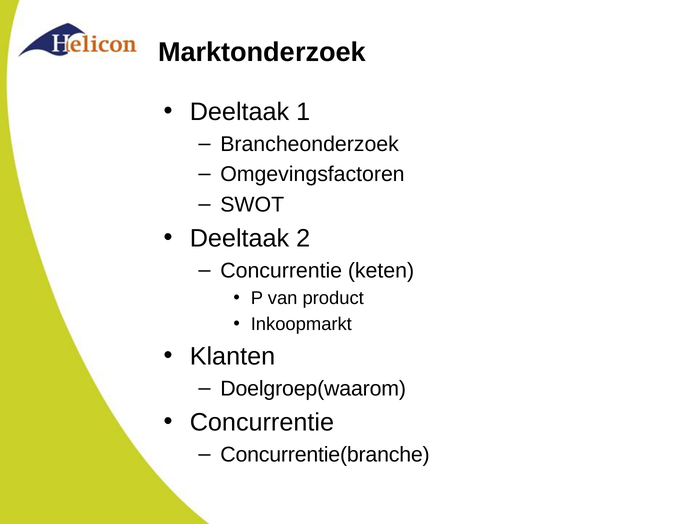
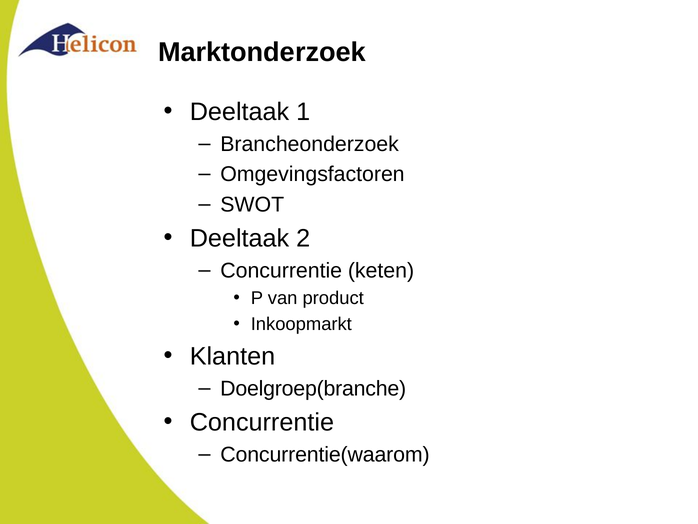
Doelgroep(waarom: Doelgroep(waarom -> Doelgroep(branche
Concurrentie(branche: Concurrentie(branche -> Concurrentie(waarom
